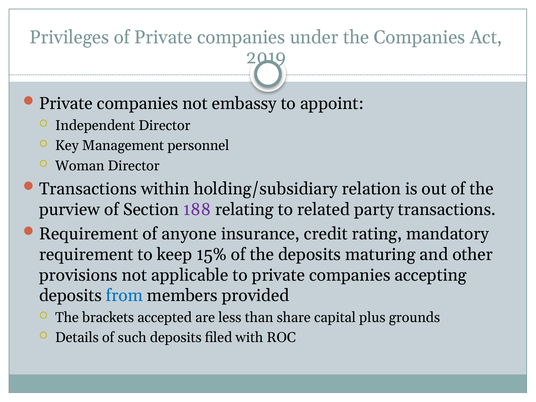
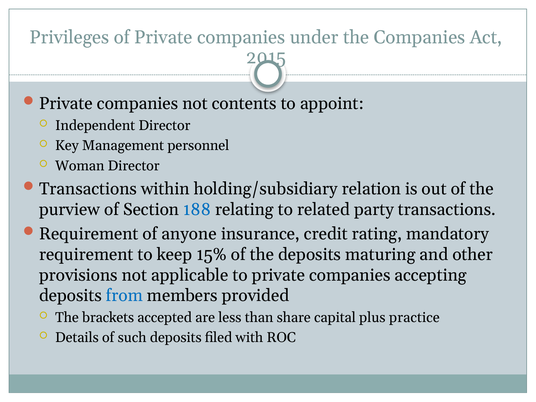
2019: 2019 -> 2015
embassy: embassy -> contents
188 colour: purple -> blue
grounds: grounds -> practice
